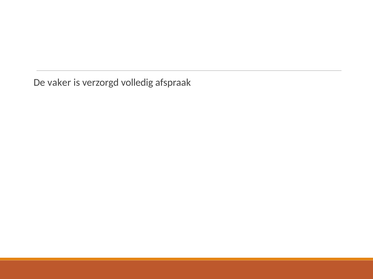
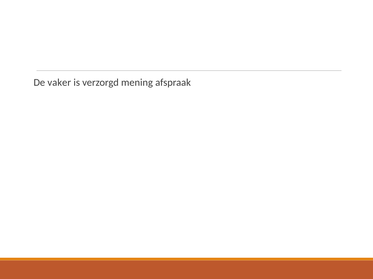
volledig: volledig -> mening
